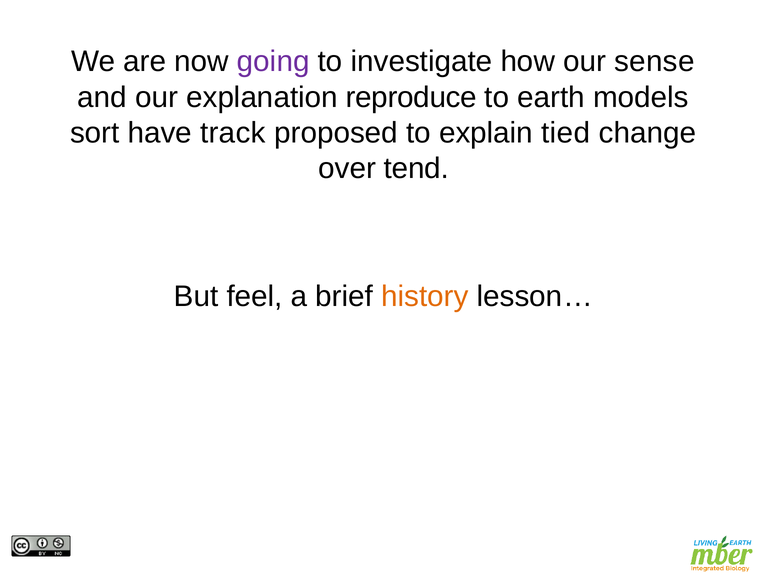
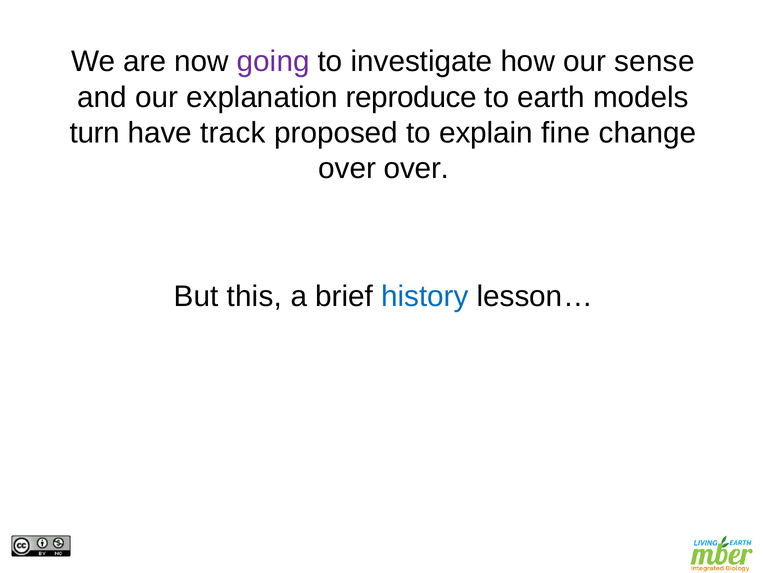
sort: sort -> turn
tied: tied -> fine
over tend: tend -> over
feel: feel -> this
history colour: orange -> blue
